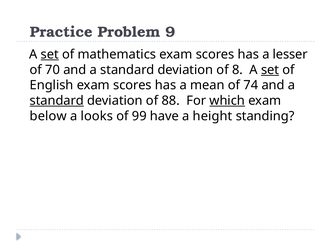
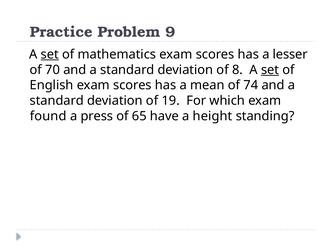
standard at (57, 101) underline: present -> none
88: 88 -> 19
which underline: present -> none
below: below -> found
looks: looks -> press
99: 99 -> 65
